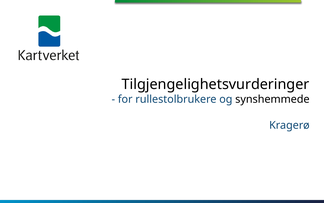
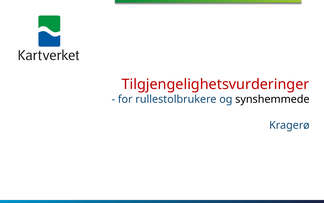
Tilgjengelighetsvurderinger colour: black -> red
